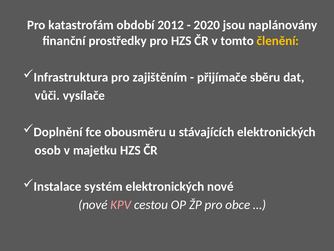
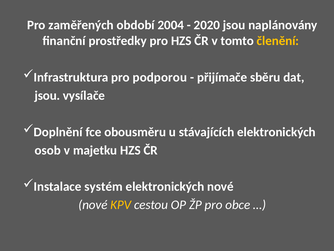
katastrofám: katastrofám -> zaměřených
2012: 2012 -> 2004
zajištěním: zajištěním -> podporou
vůči at (47, 95): vůči -> jsou
KPV colour: pink -> yellow
